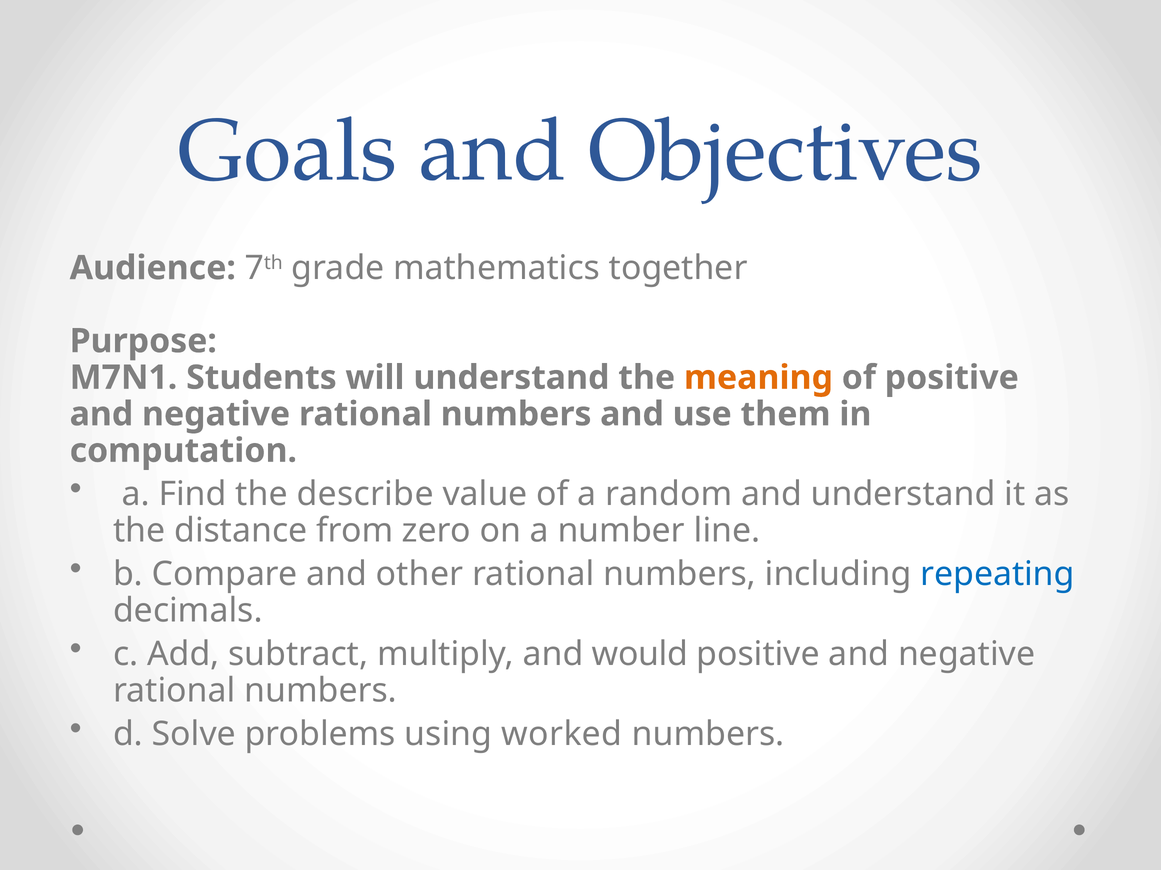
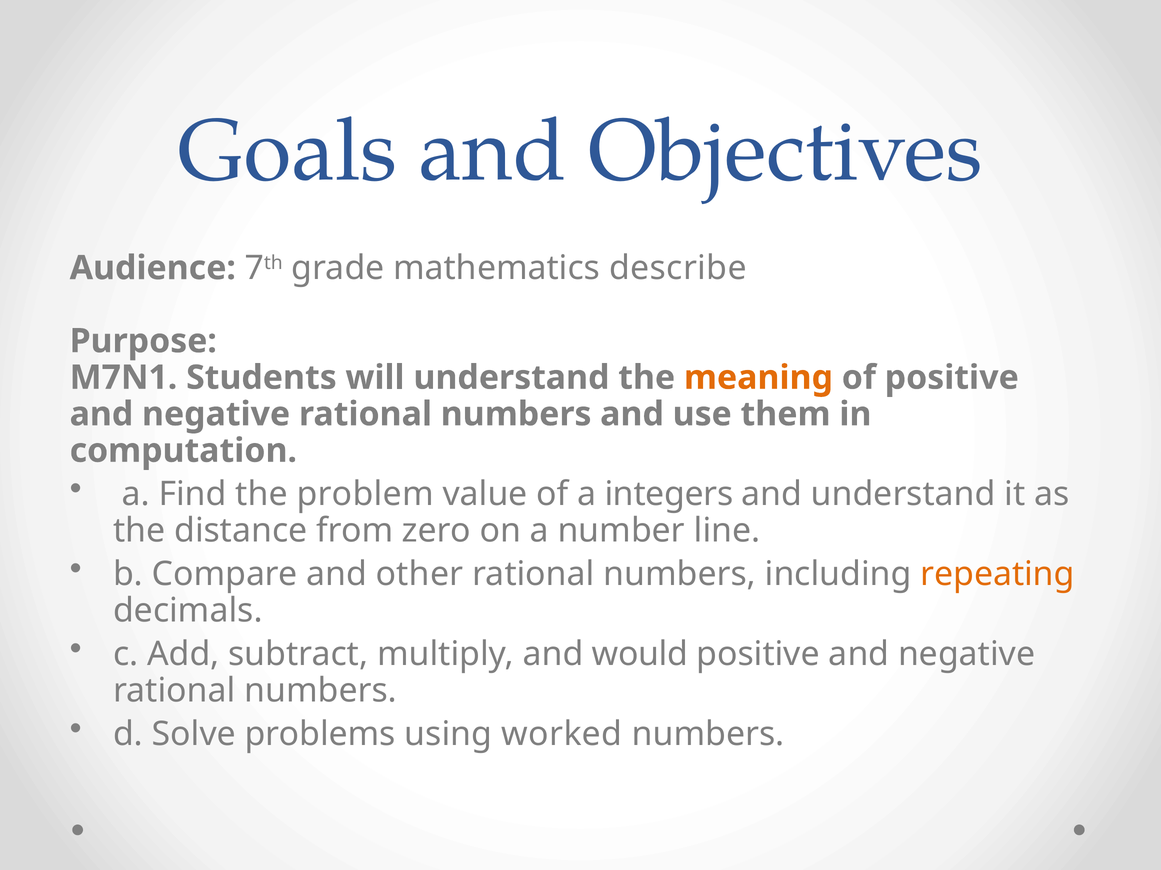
together: together -> describe
describe: describe -> problem
random: random -> integers
repeating colour: blue -> orange
